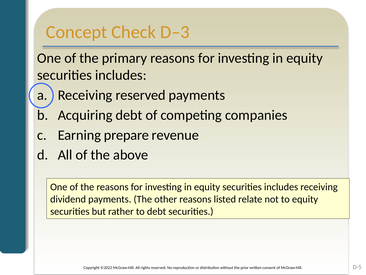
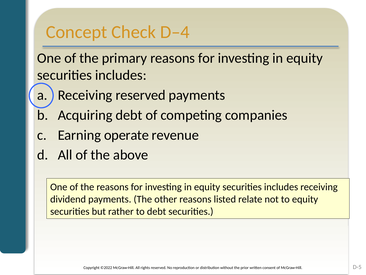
D–3: D–3 -> D–4
prepare: prepare -> operate
